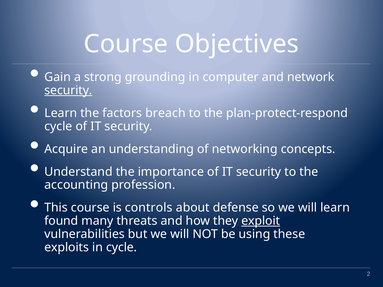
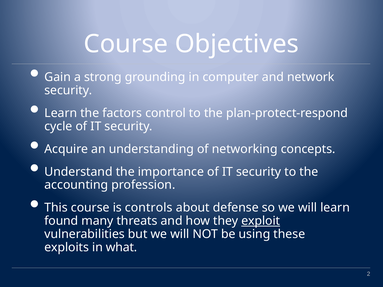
security at (68, 90) underline: present -> none
breach: breach -> control
in cycle: cycle -> what
